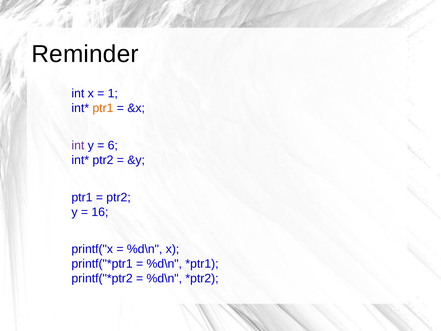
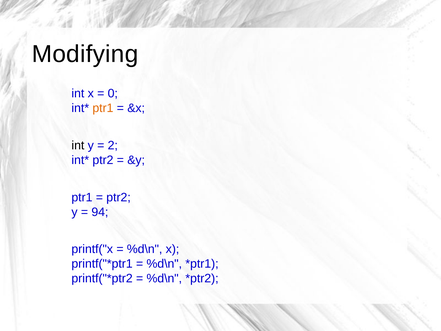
Reminder: Reminder -> Modifying
1: 1 -> 0
int at (78, 145) colour: purple -> black
6: 6 -> 2
16: 16 -> 94
